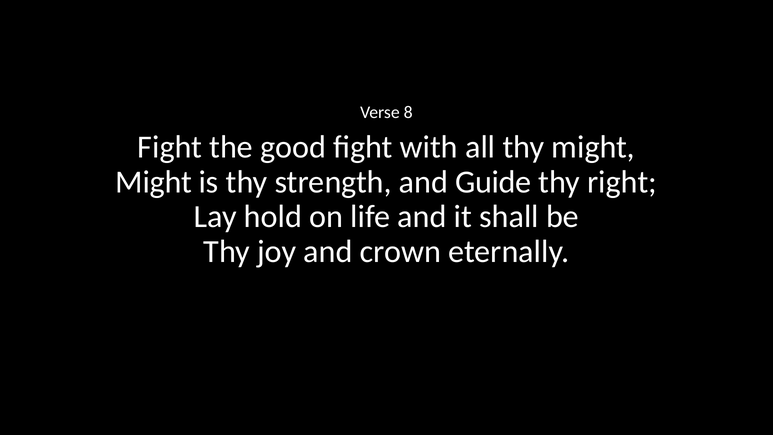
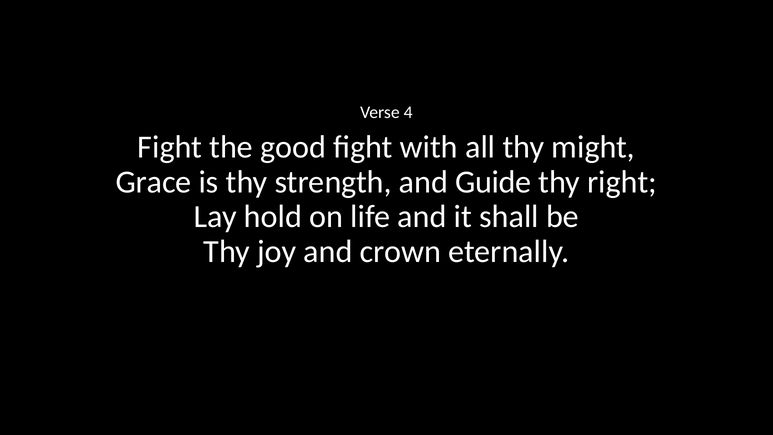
8: 8 -> 4
Might at (154, 182): Might -> Grace
